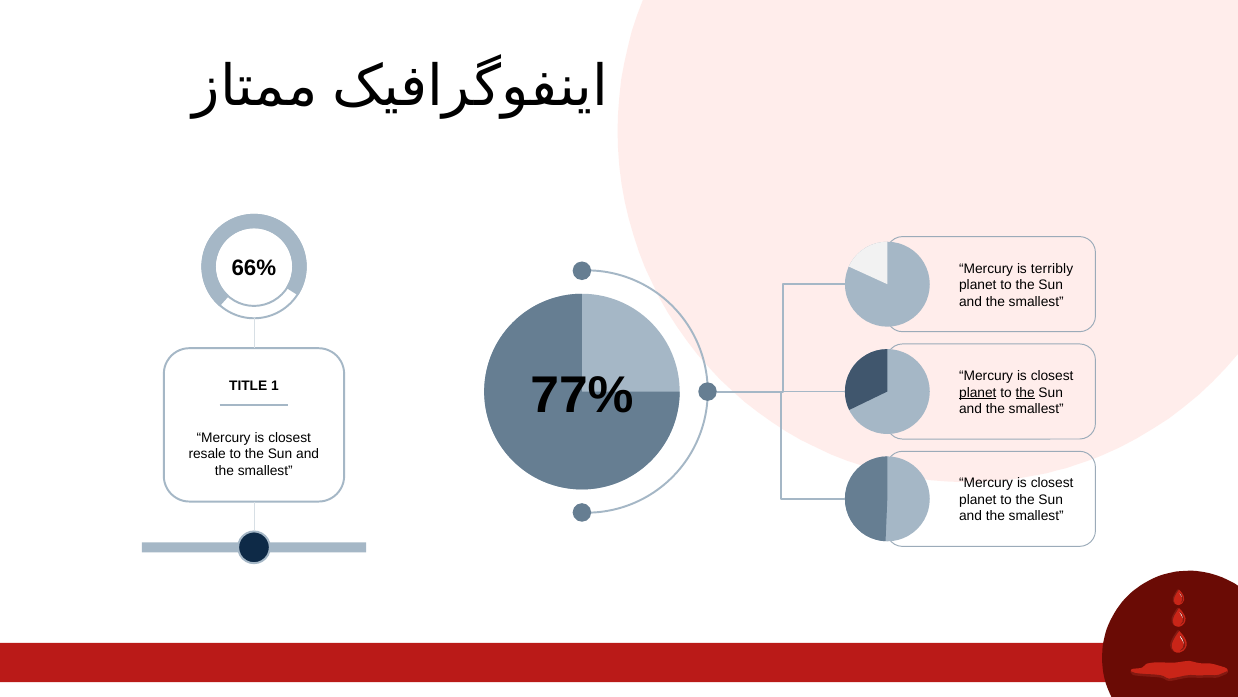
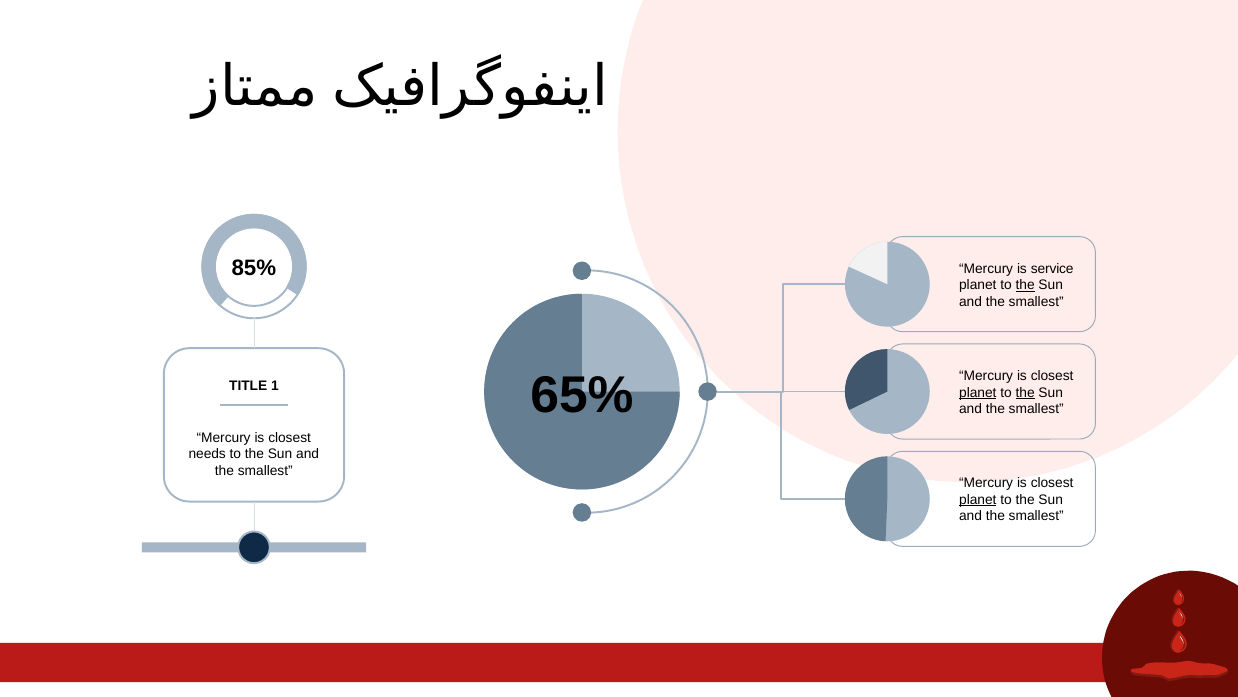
66%: 66% -> 85%
terribly: terribly -> service
the at (1025, 285) underline: none -> present
77%: 77% -> 65%
resale: resale -> needs
planet at (978, 499) underline: none -> present
